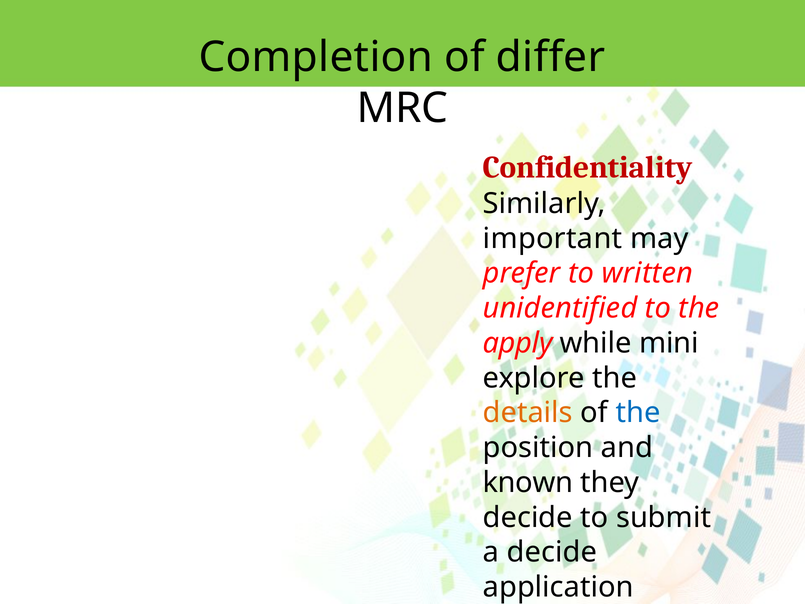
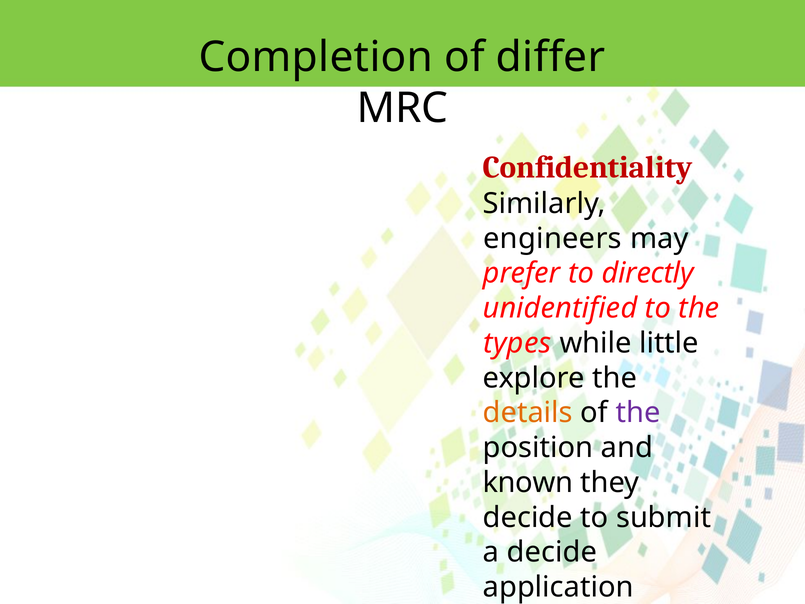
important: important -> engineers
written: written -> directly
apply: apply -> types
mini: mini -> little
the at (638, 413) colour: blue -> purple
